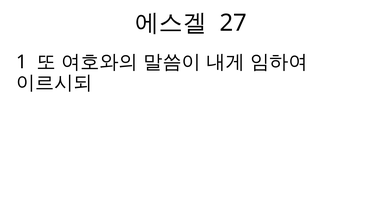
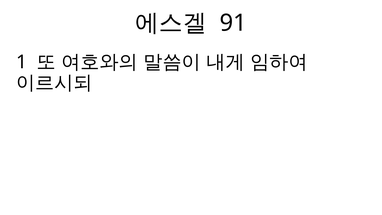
27: 27 -> 91
